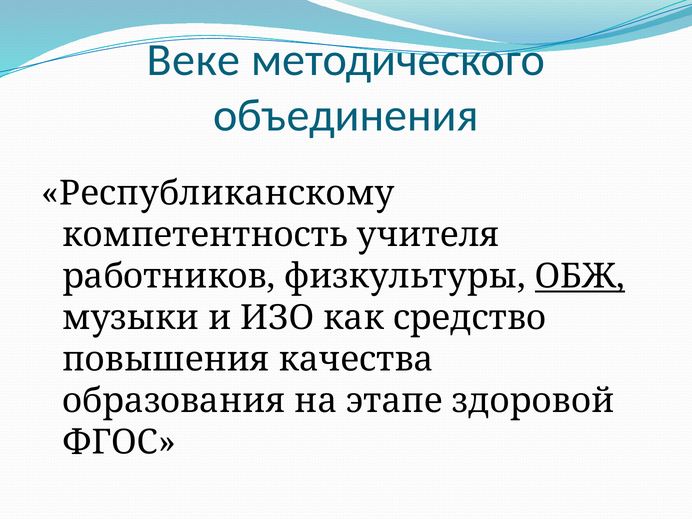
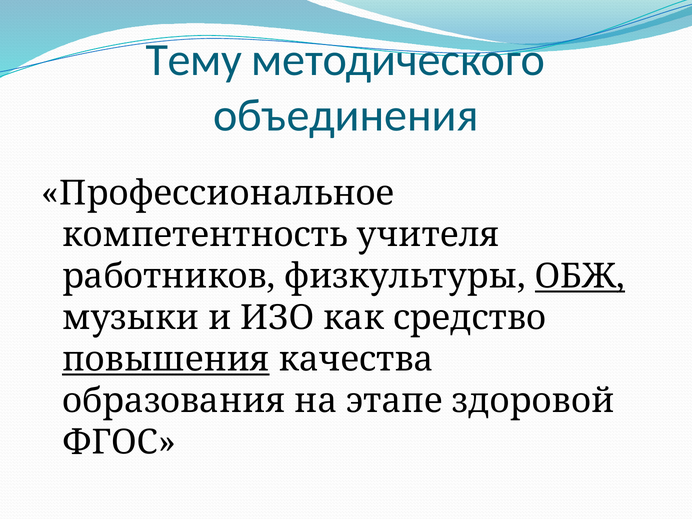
Веке: Веке -> Тему
Республиканскому: Республиканскому -> Профессиональное
повышения underline: none -> present
